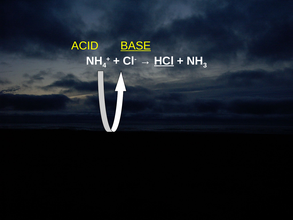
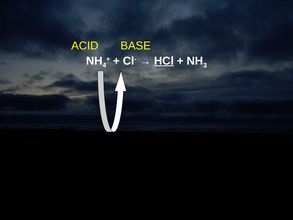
BASE underline: present -> none
